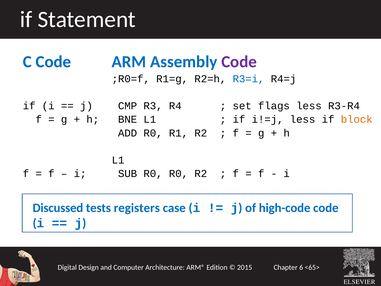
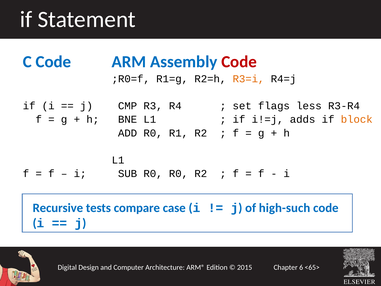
Code at (239, 62) colour: purple -> red
R3=i colour: blue -> orange
i!=j less: less -> adds
Discussed: Discussed -> Recursive
registers: registers -> compare
high-code: high-code -> high-such
